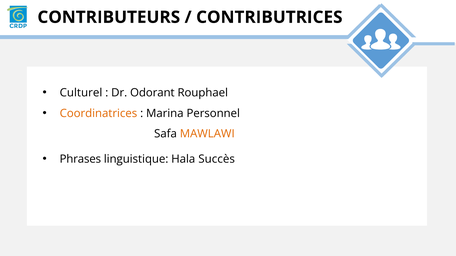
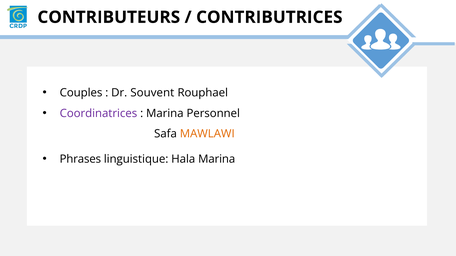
Culturel: Culturel -> Couples
Odorant: Odorant -> Souvent
Coordinatrices colour: orange -> purple
Hala Succès: Succès -> Marina
